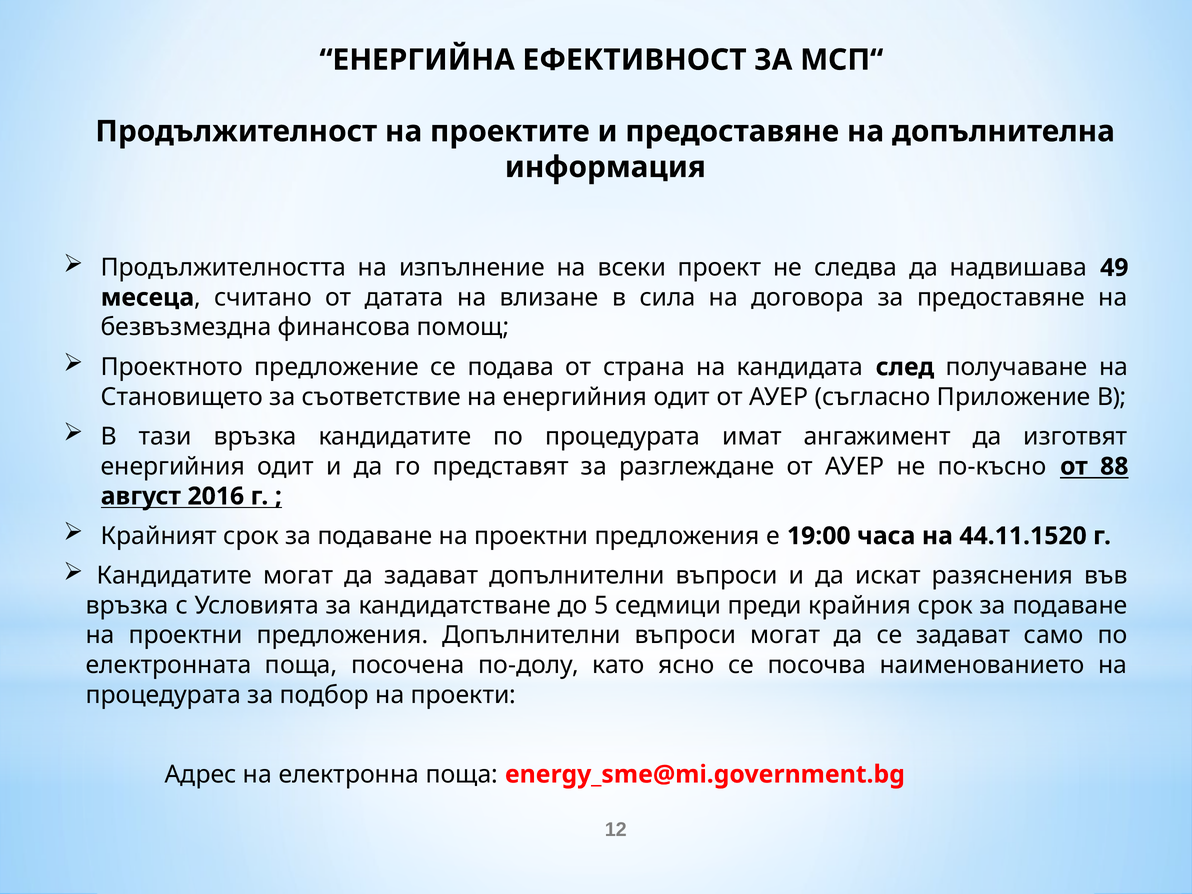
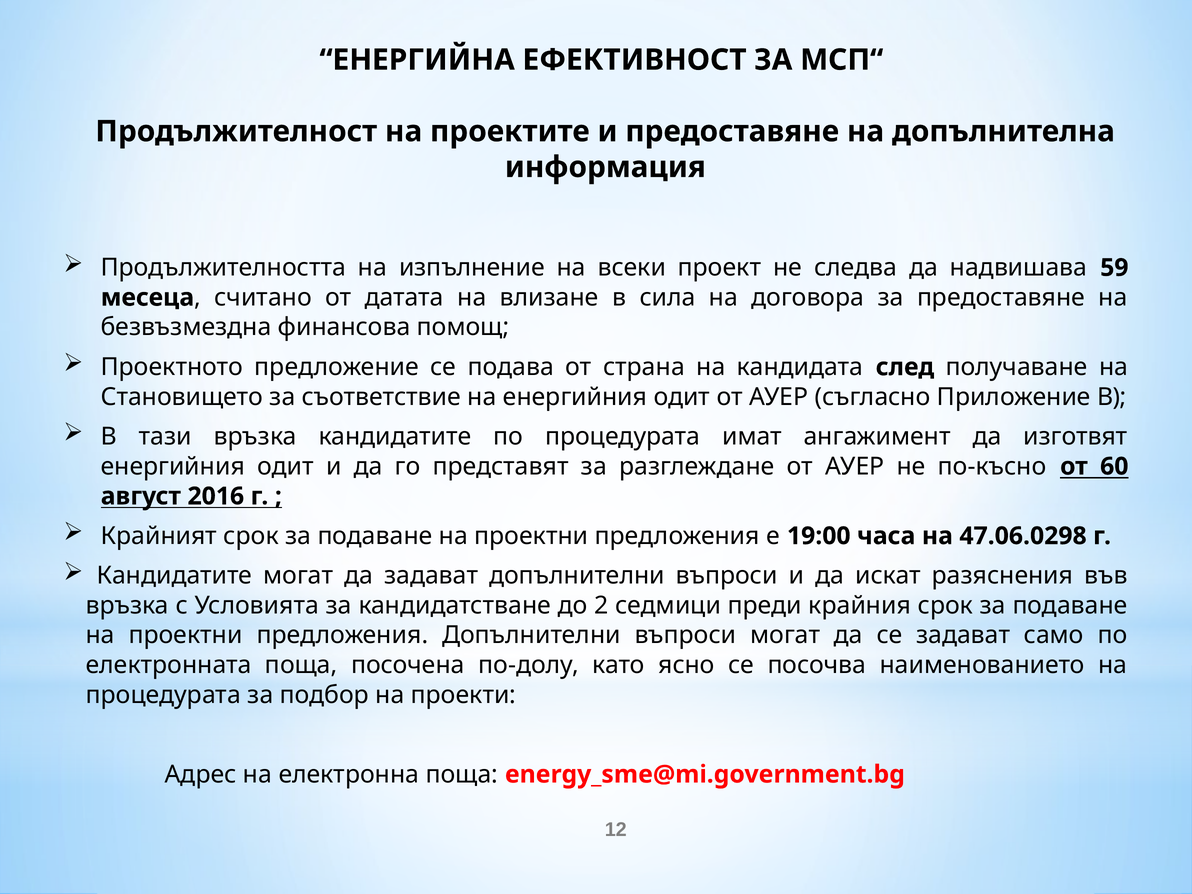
49: 49 -> 59
88: 88 -> 60
44.11.1520: 44.11.1520 -> 47.06.0298
5: 5 -> 2
